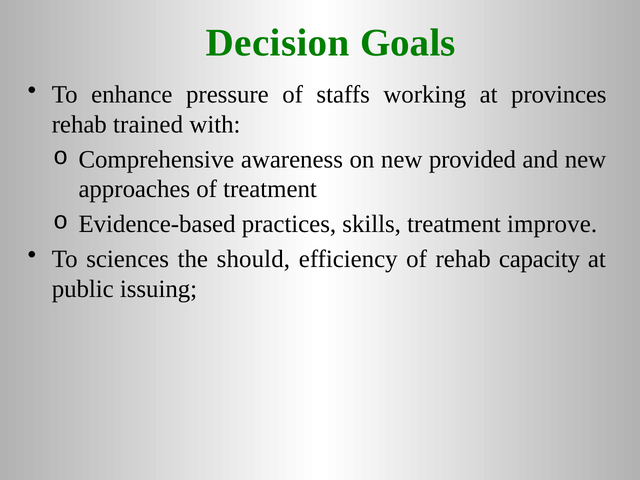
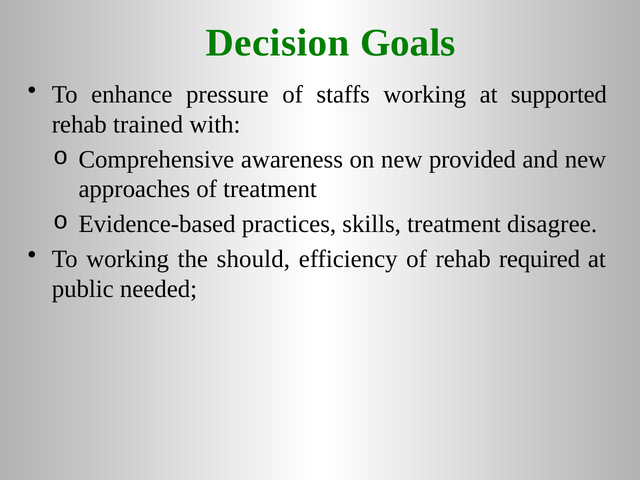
provinces: provinces -> supported
improve: improve -> disagree
To sciences: sciences -> working
capacity: capacity -> required
issuing: issuing -> needed
